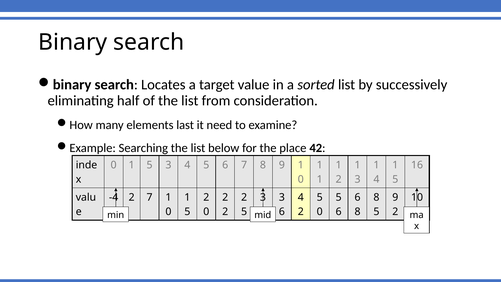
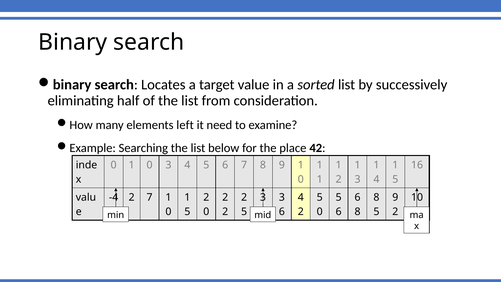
last: last -> left
5 at (150, 165): 5 -> 0
